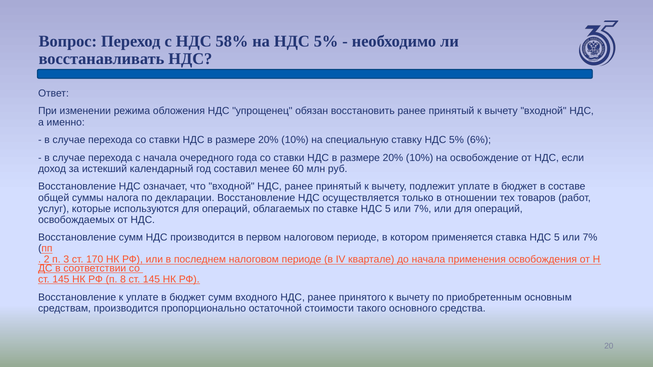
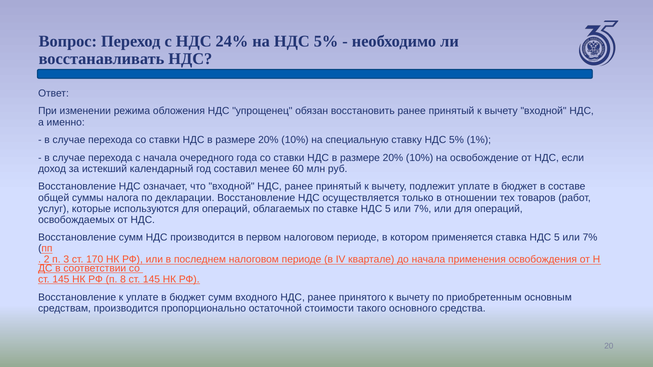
58%: 58% -> 24%
6%: 6% -> 1%
